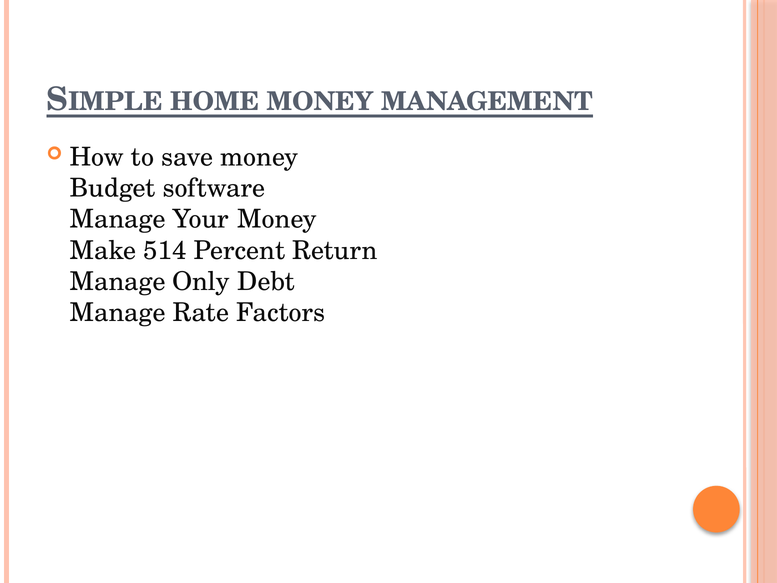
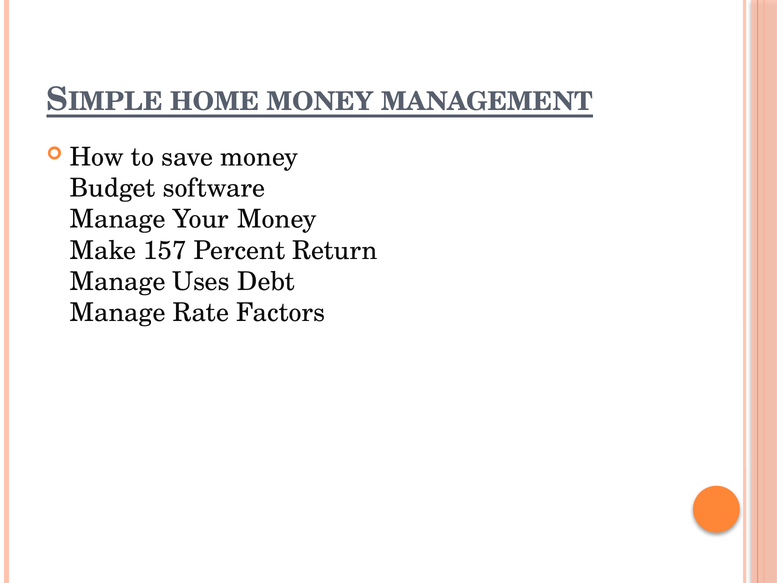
514: 514 -> 157
Only: Only -> Uses
